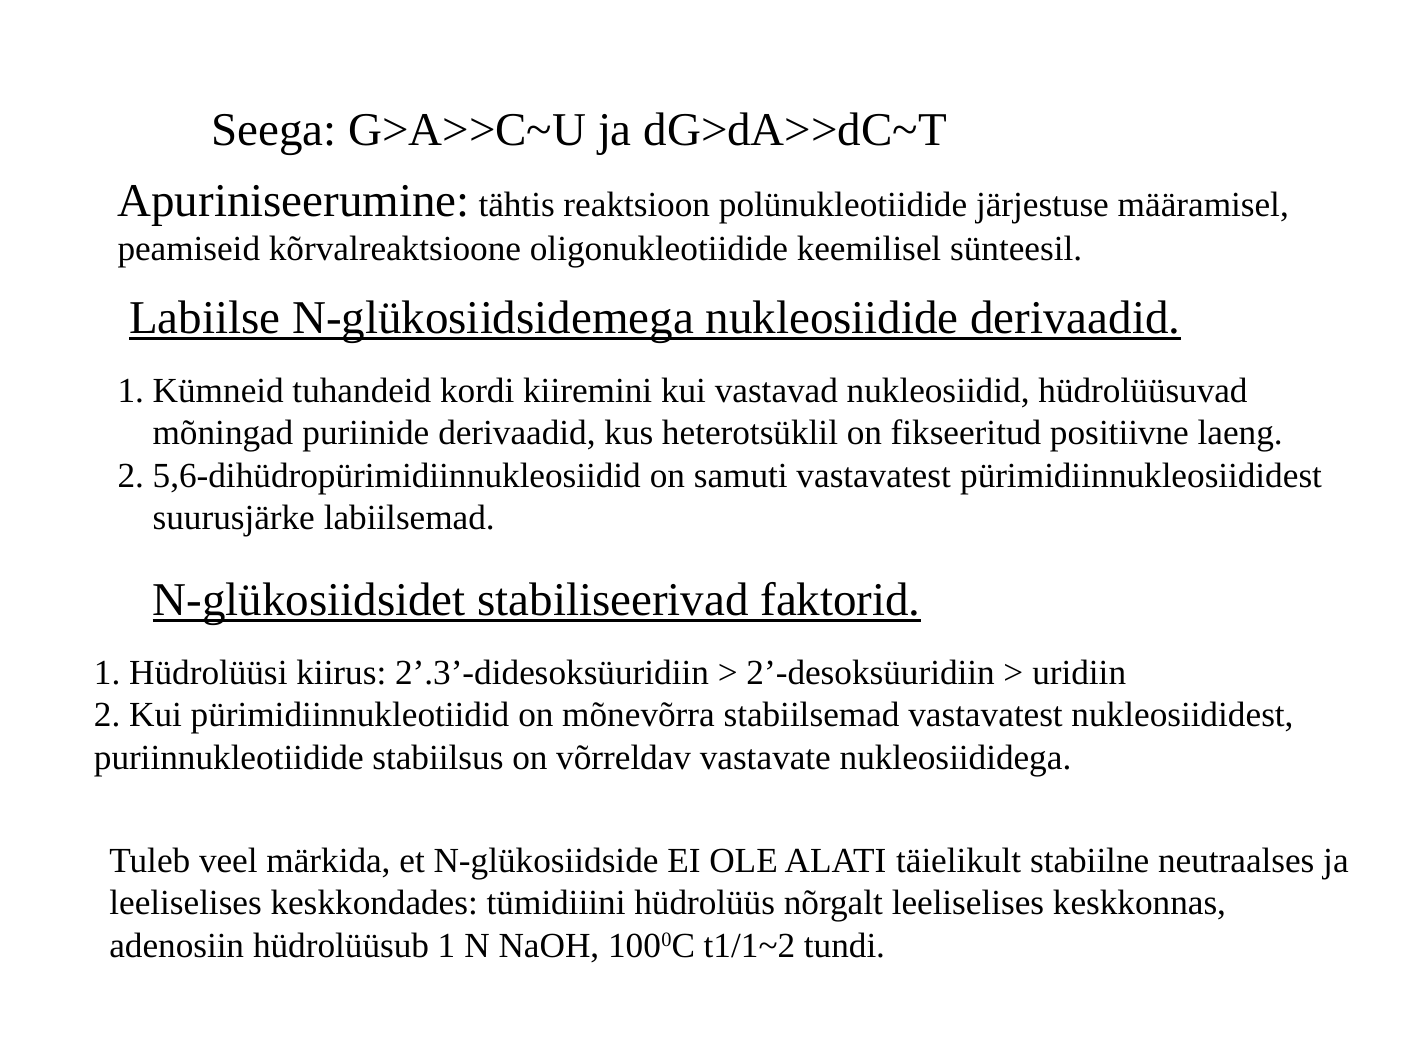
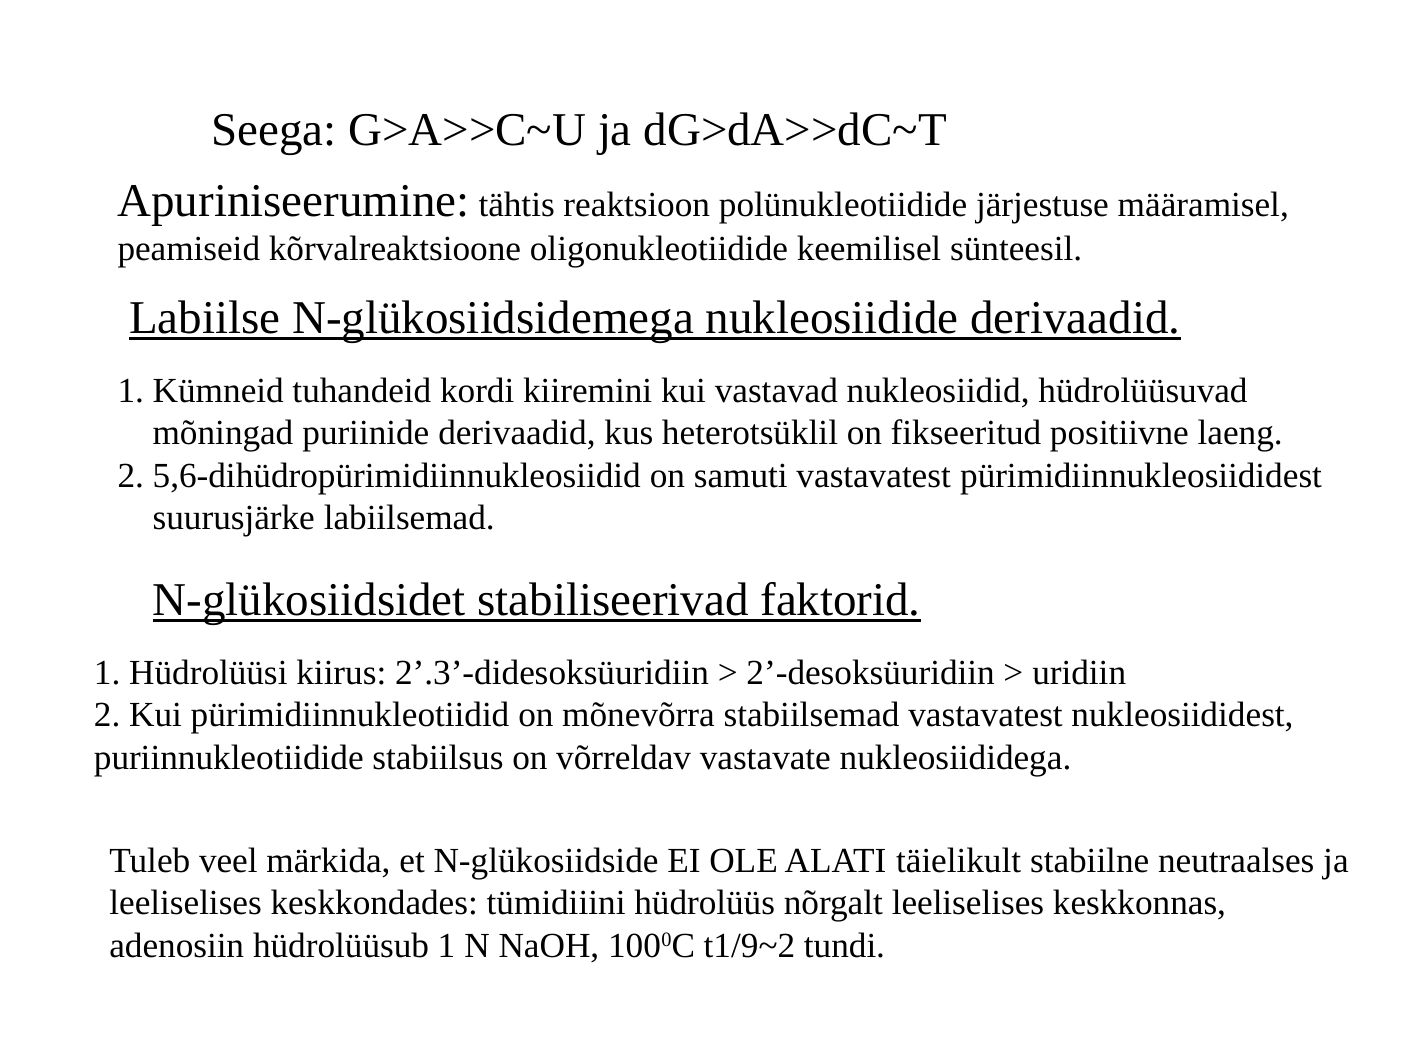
t1/1~2: t1/1~2 -> t1/9~2
